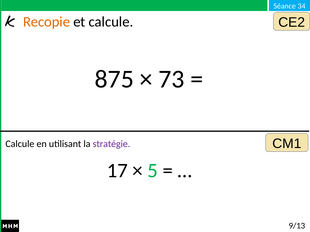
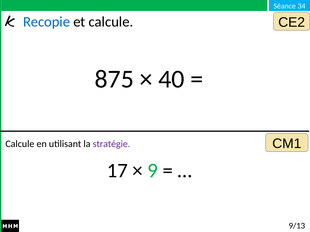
Recopie colour: orange -> blue
73: 73 -> 40
5: 5 -> 9
